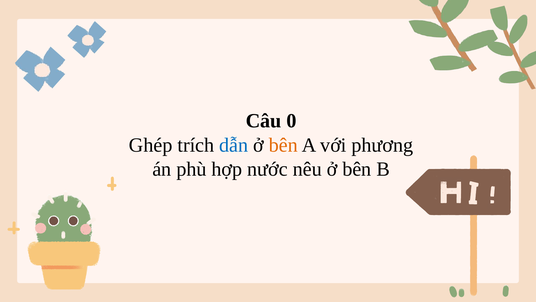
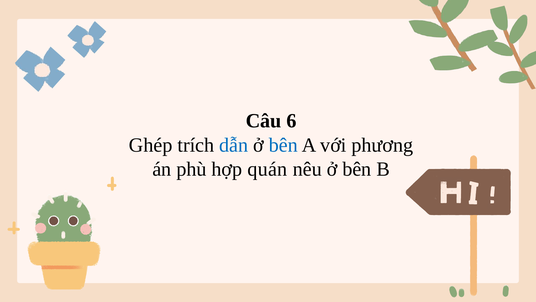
0: 0 -> 6
bên at (283, 145) colour: orange -> blue
nước: nước -> quán
